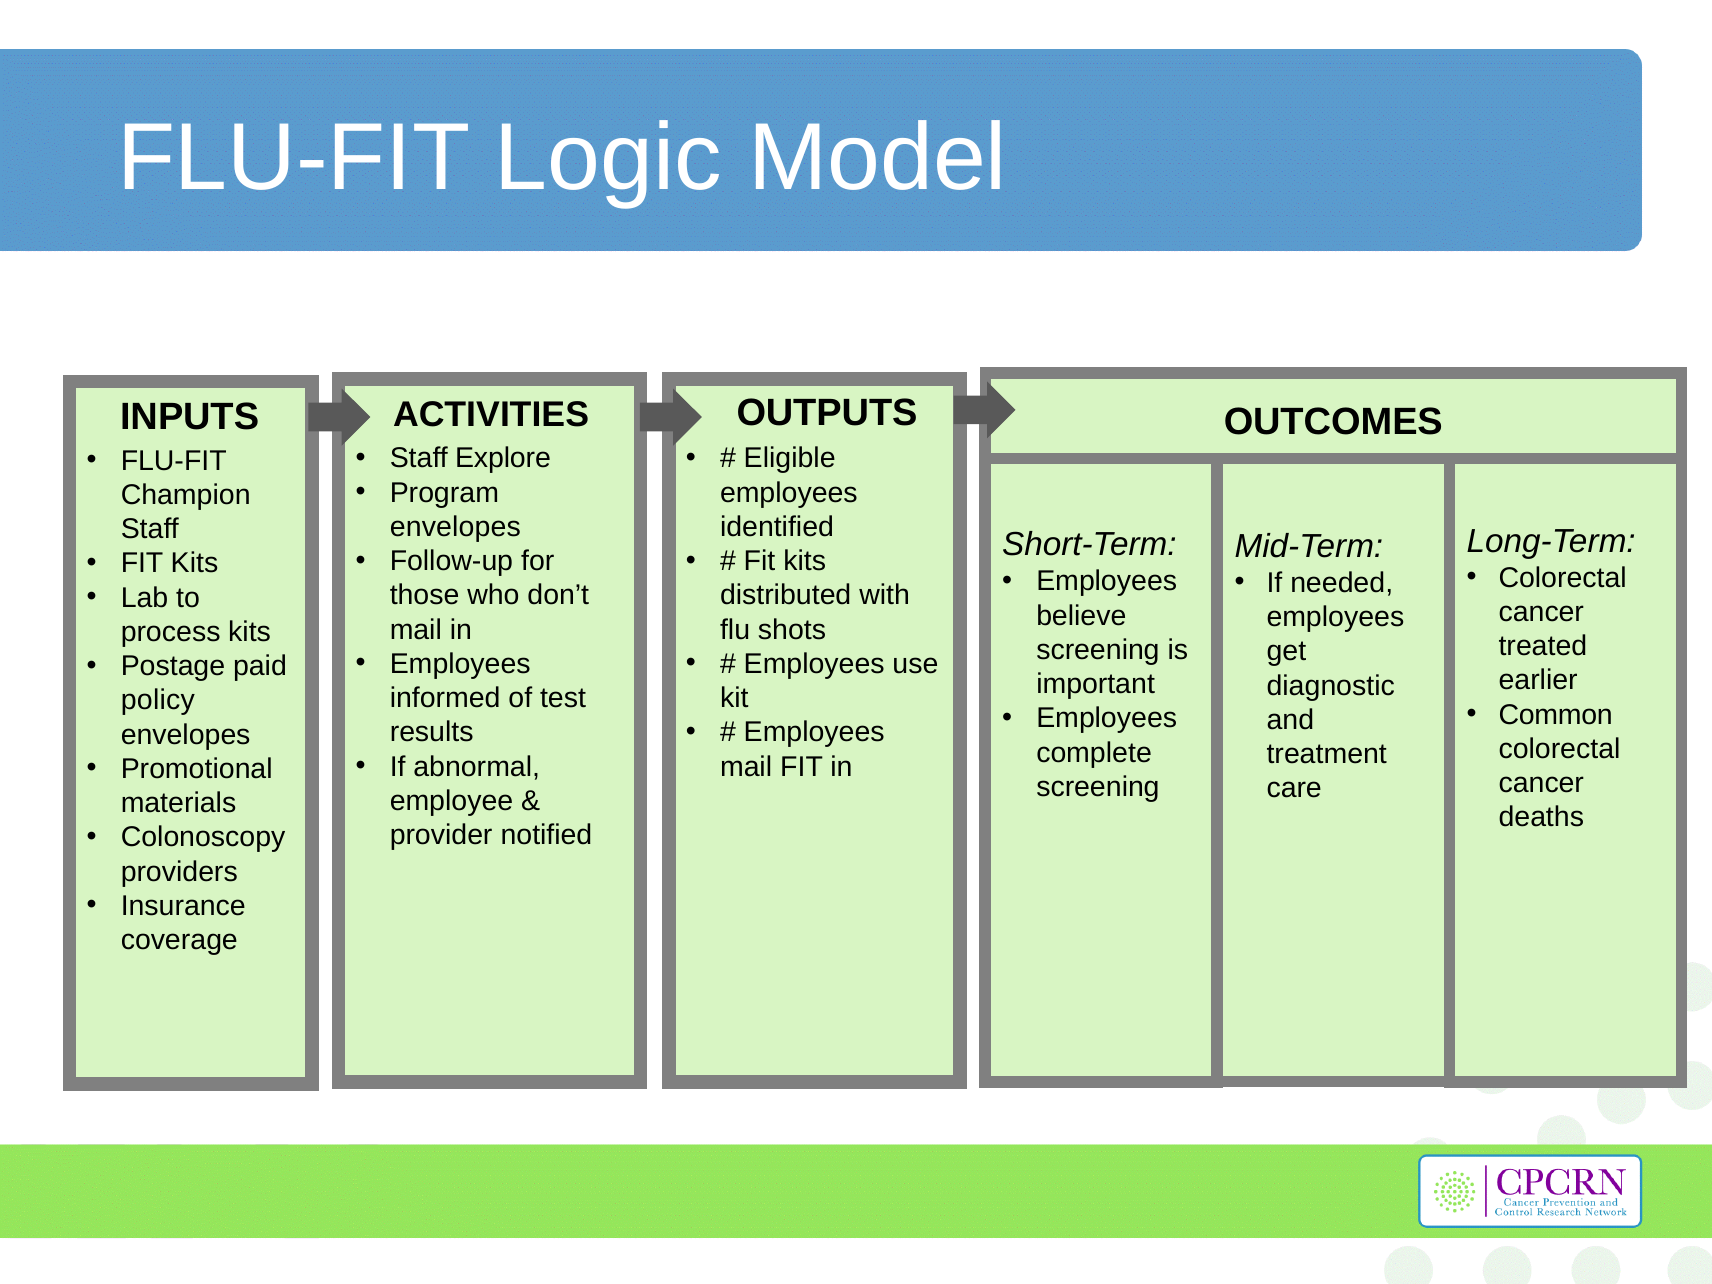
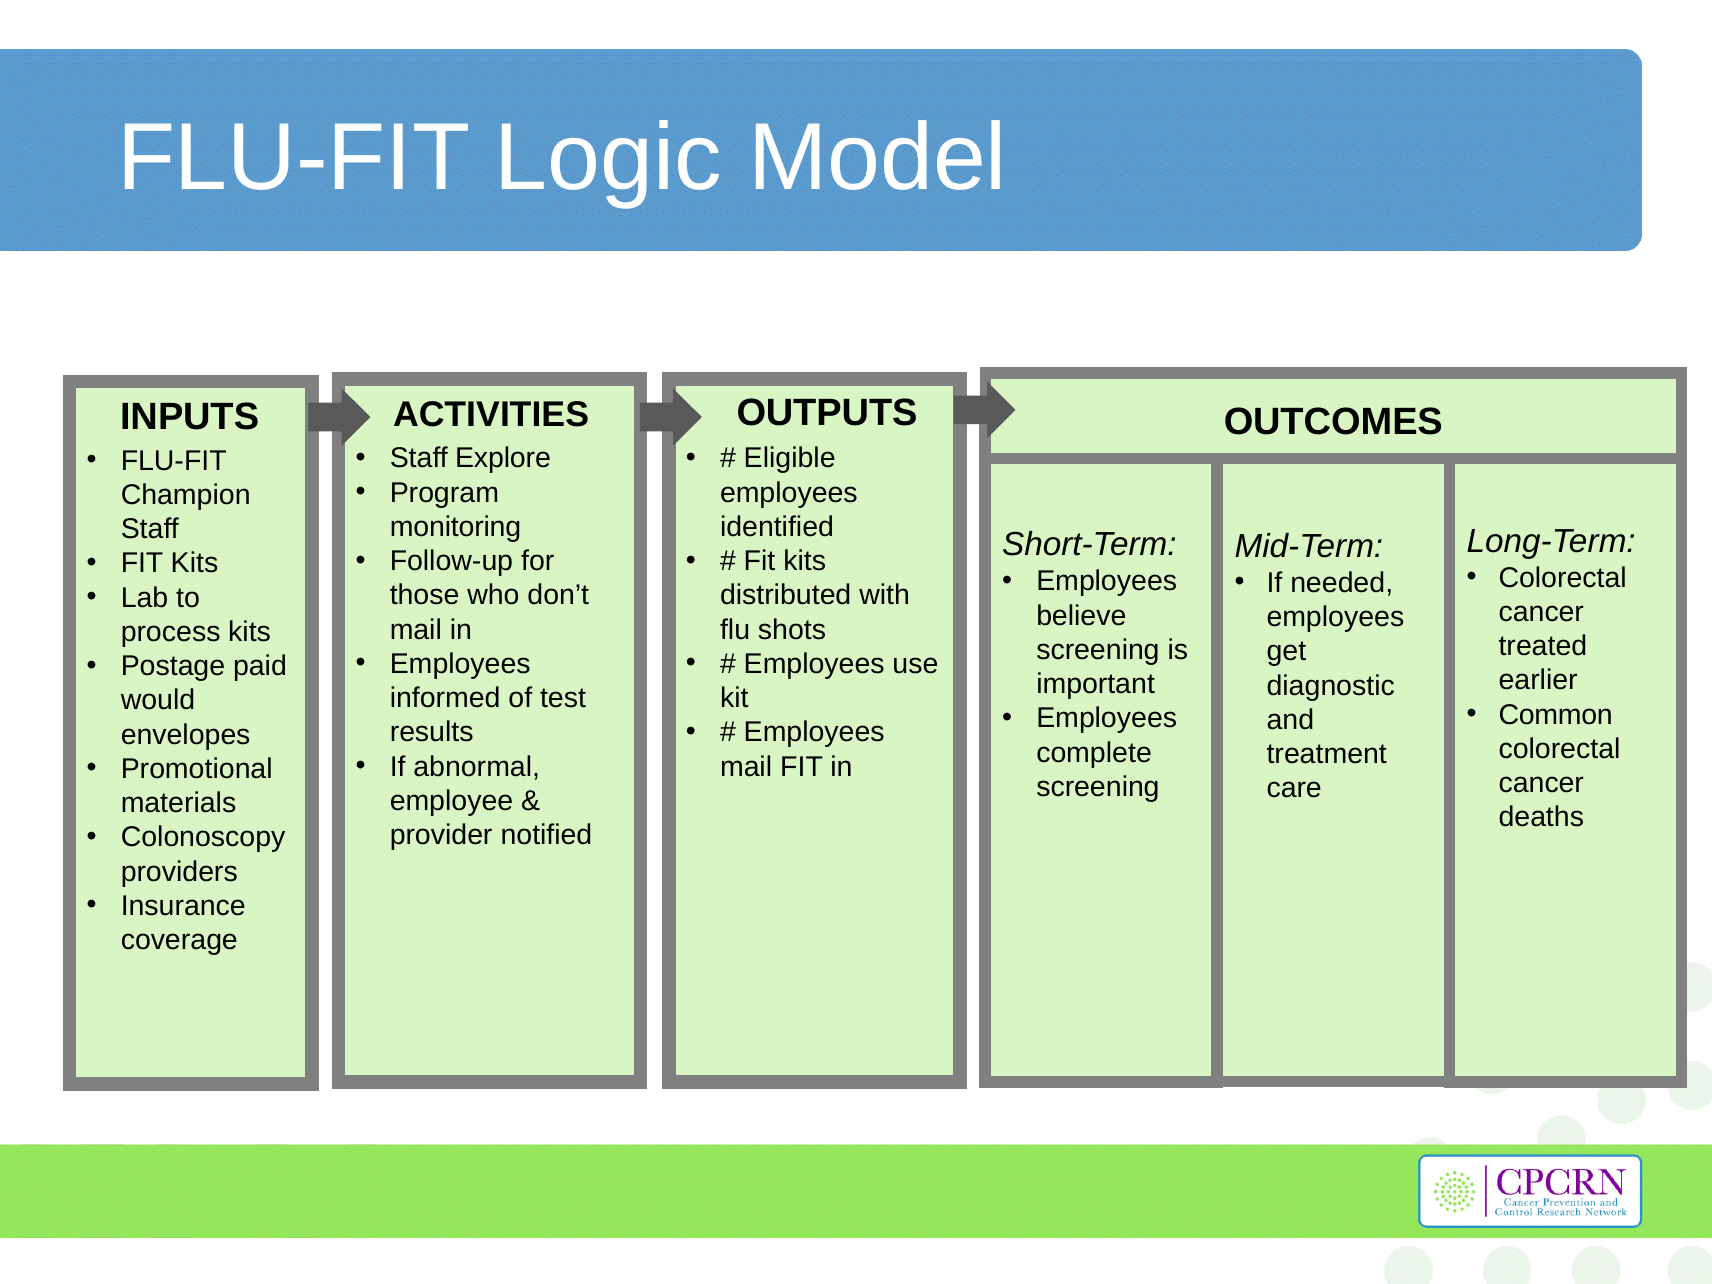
envelopes at (455, 527): envelopes -> monitoring
policy: policy -> would
